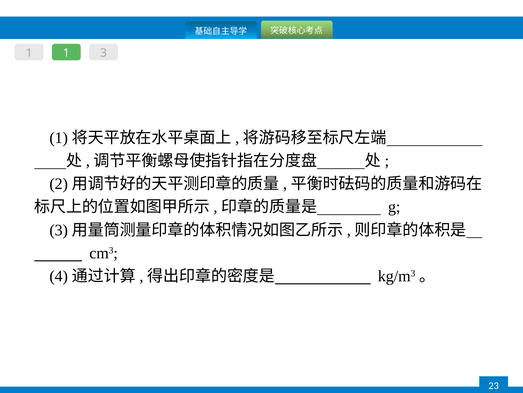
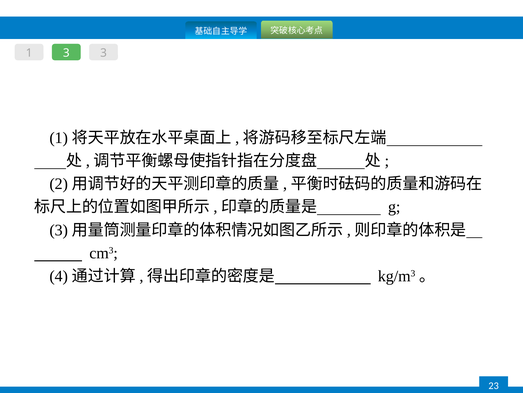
1 1: 1 -> 3
